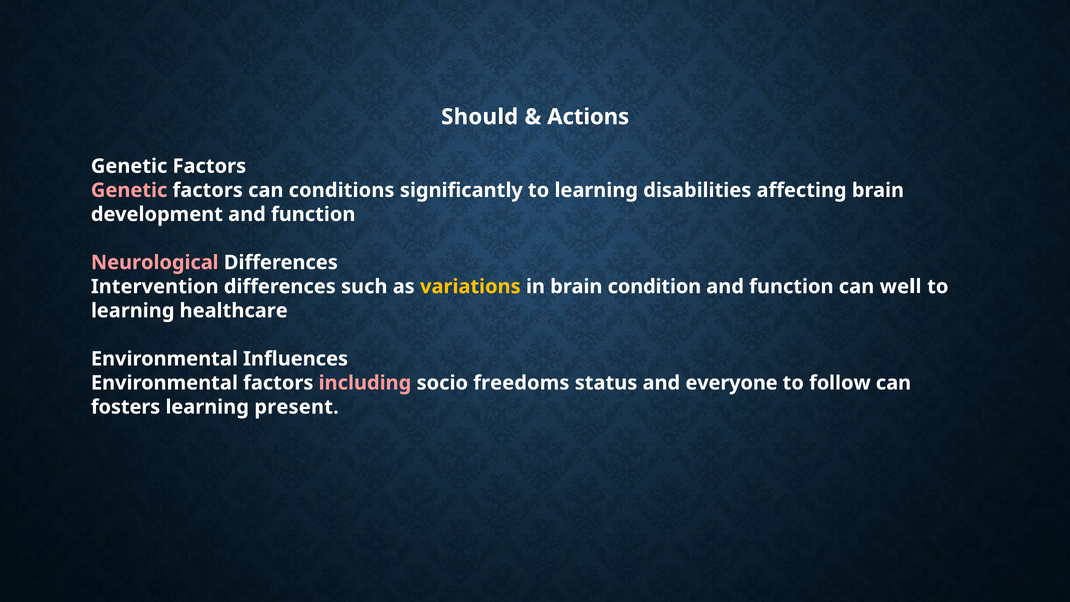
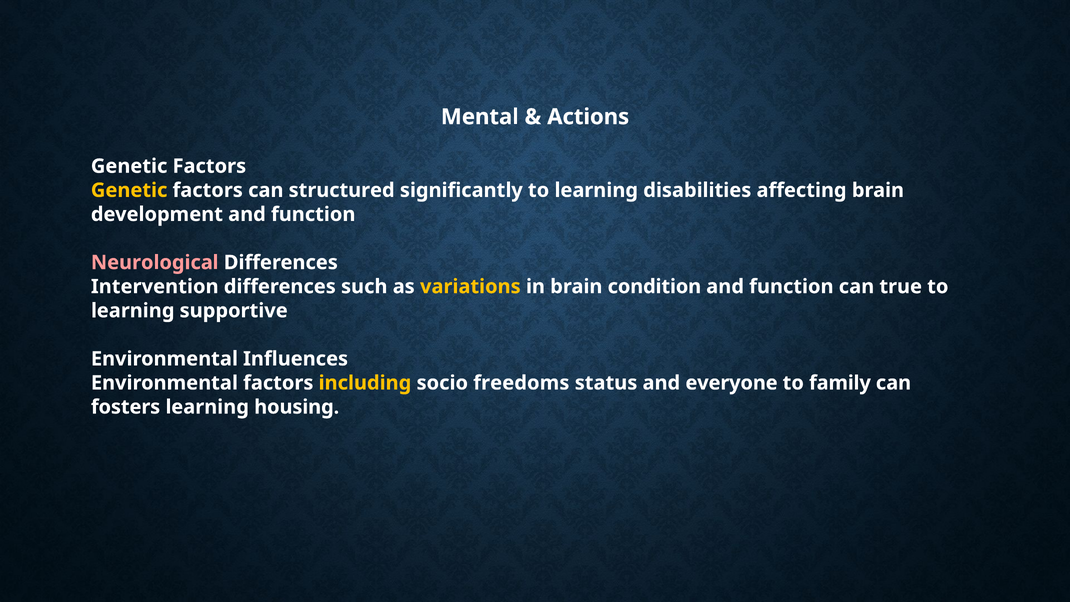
Should: Should -> Mental
Genetic at (129, 190) colour: pink -> yellow
conditions: conditions -> structured
well: well -> true
healthcare: healthcare -> supportive
including colour: pink -> yellow
follow: follow -> family
present: present -> housing
